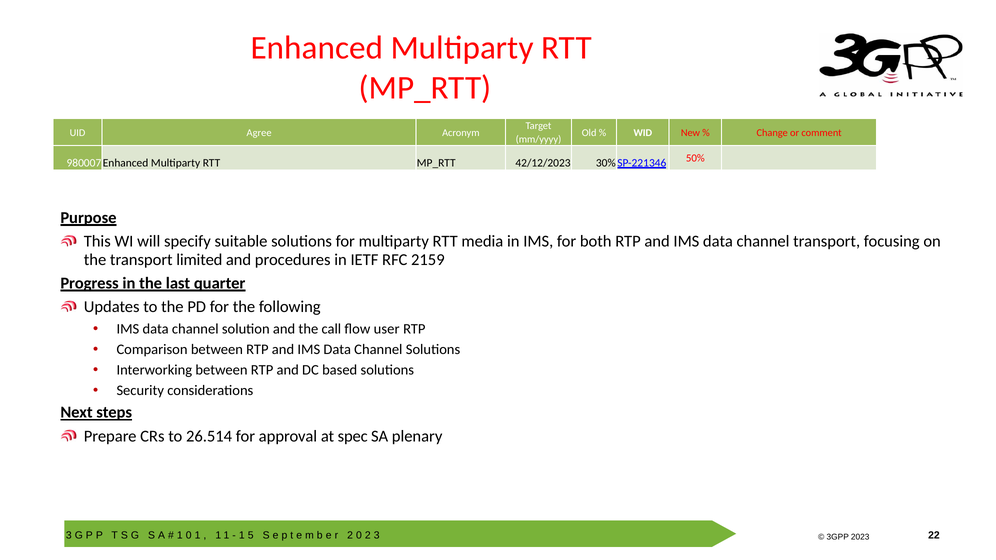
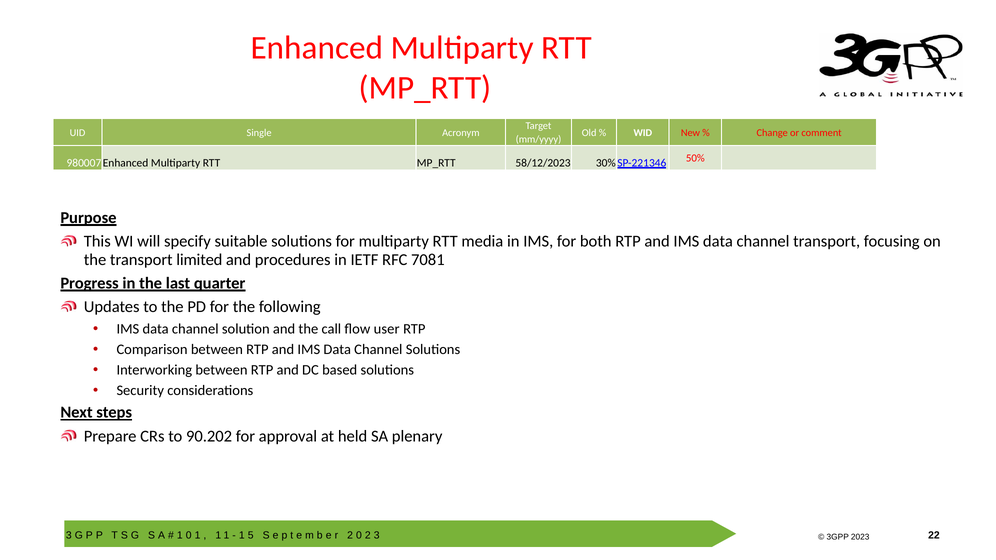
Agree: Agree -> Single
42/12/2023: 42/12/2023 -> 58/12/2023
2159: 2159 -> 7081
26.514: 26.514 -> 90.202
spec: spec -> held
